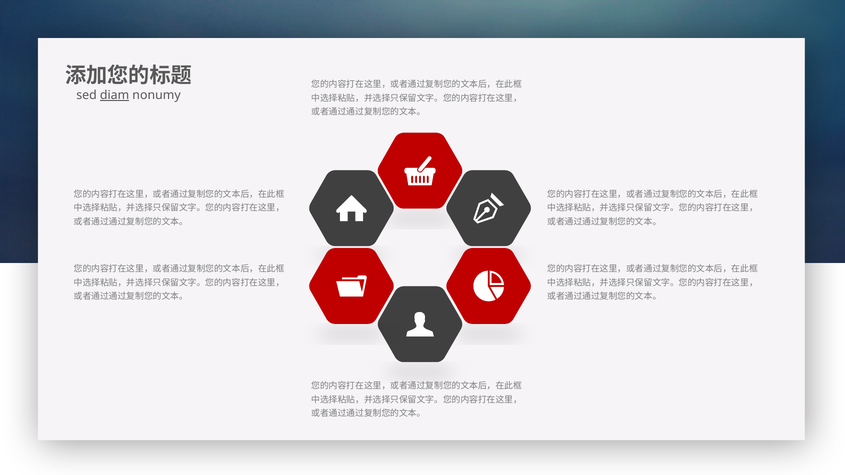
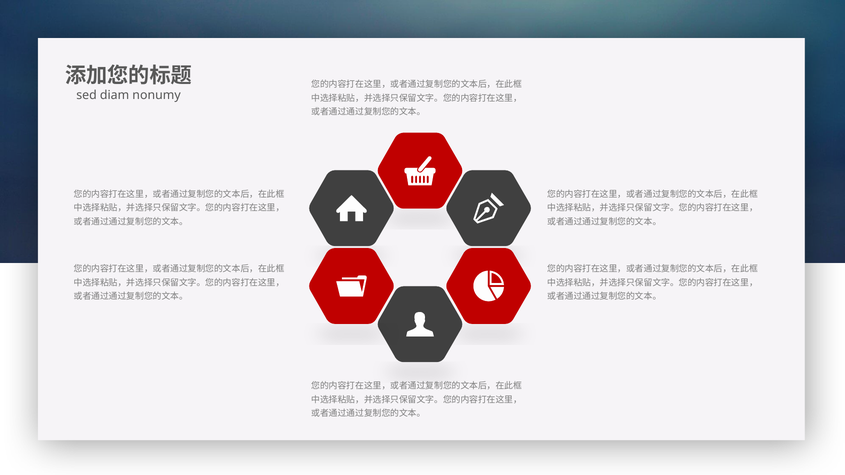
diam underline: present -> none
